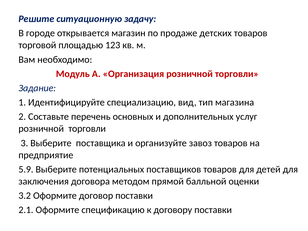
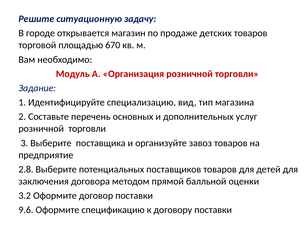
123: 123 -> 670
5.9: 5.9 -> 2.8
2.1: 2.1 -> 9.6
